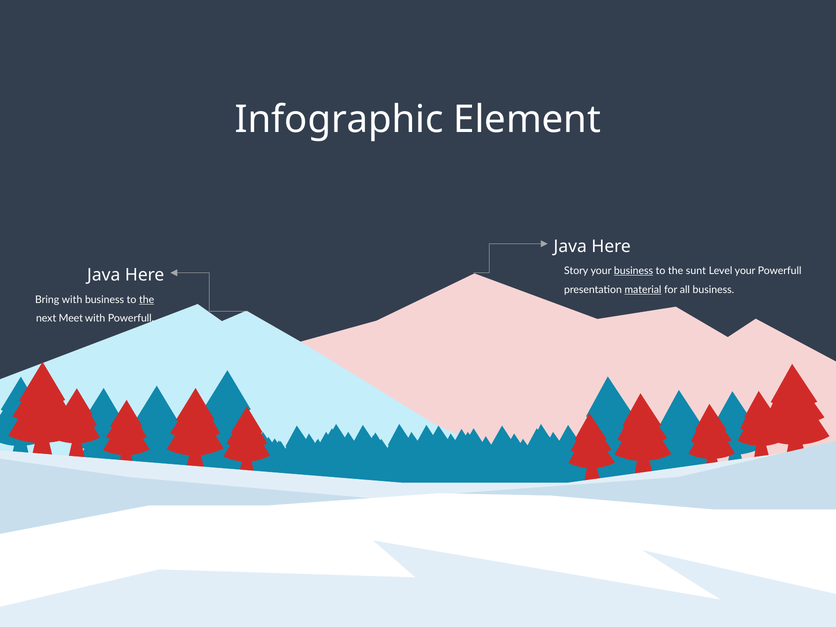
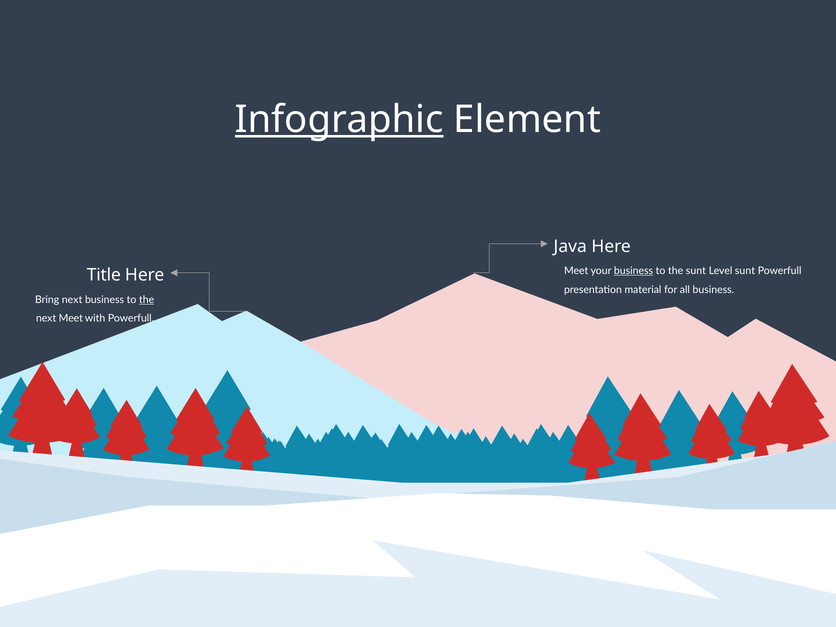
Infographic underline: none -> present
Story at (576, 271): Story -> Meet
Level your: your -> sunt
Java at (104, 275): Java -> Title
material underline: present -> none
Bring with: with -> next
